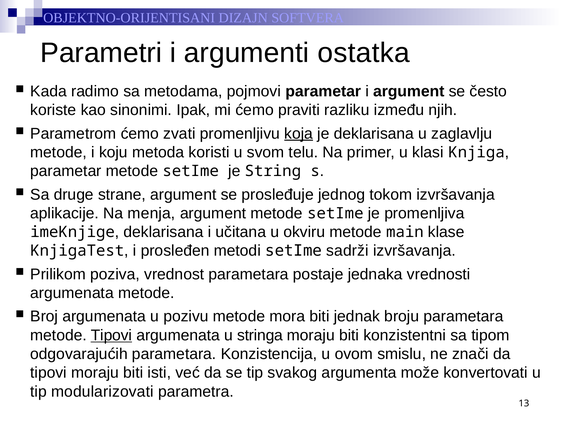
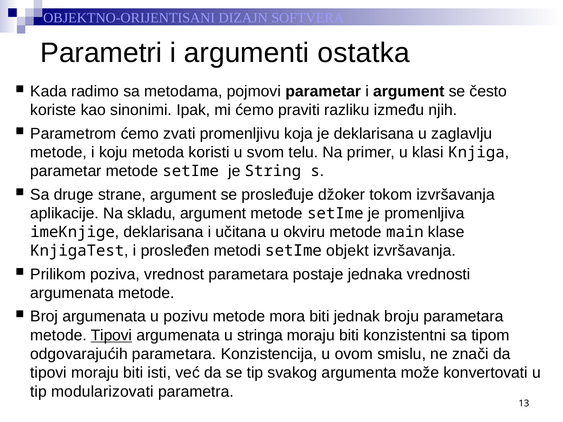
koja underline: present -> none
jednog: jednog -> džoker
menja: menja -> skladu
sadrži: sadrži -> objekt
